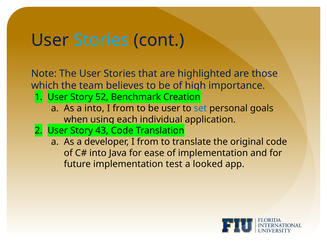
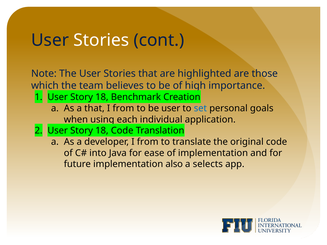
Stories at (101, 40) colour: light blue -> white
52 at (102, 97): 52 -> 18
a into: into -> that
43 at (102, 131): 43 -> 18
test: test -> also
looked: looked -> selects
